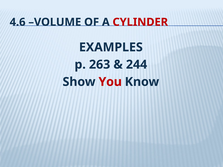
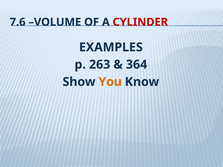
4.6: 4.6 -> 7.6
244: 244 -> 364
You colour: red -> orange
